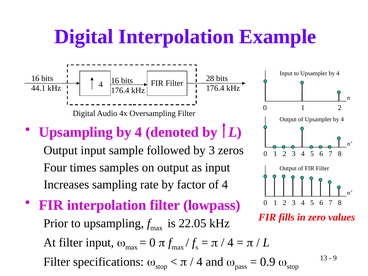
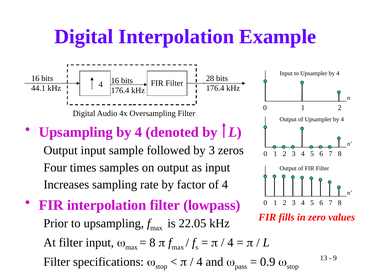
0 at (152, 243): 0 -> 8
